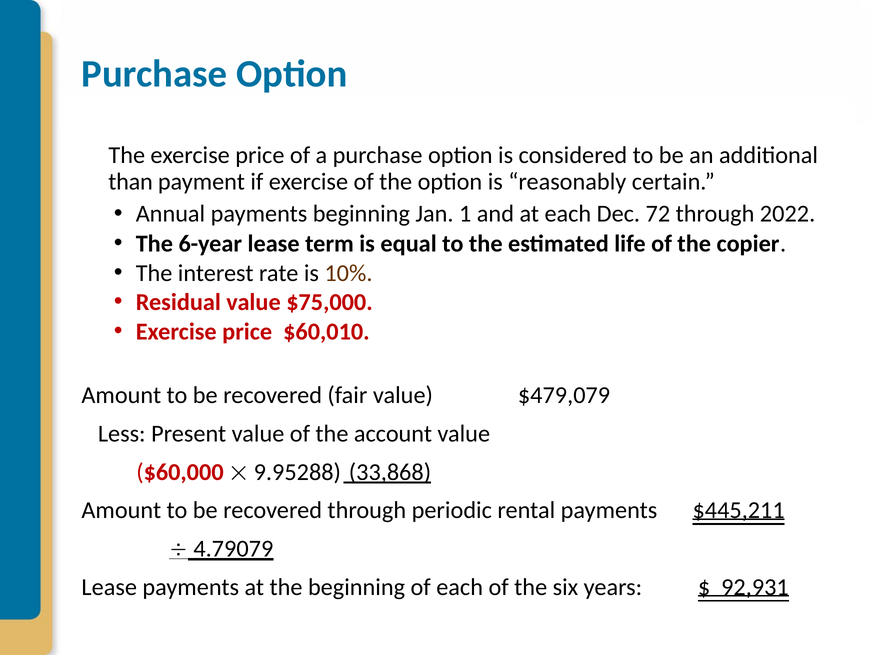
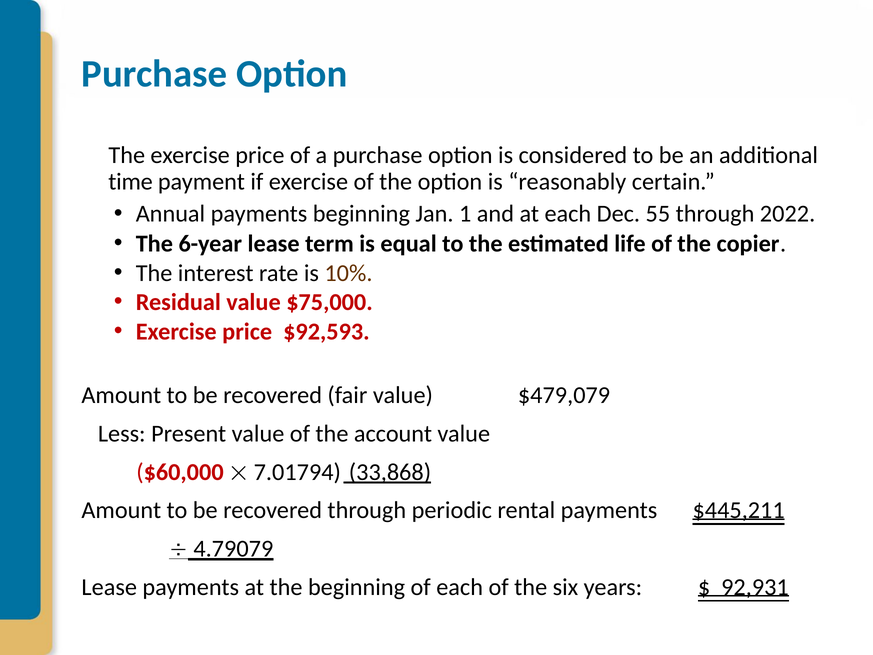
than: than -> time
72: 72 -> 55
$60,010: $60,010 -> $92,593
9.95288: 9.95288 -> 7.01794
